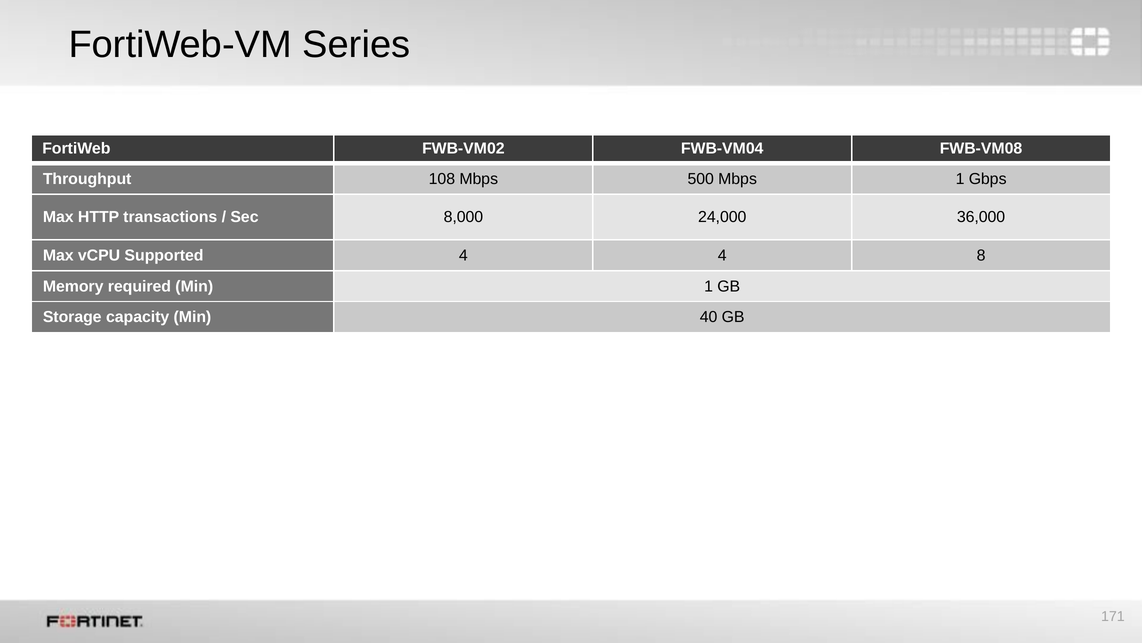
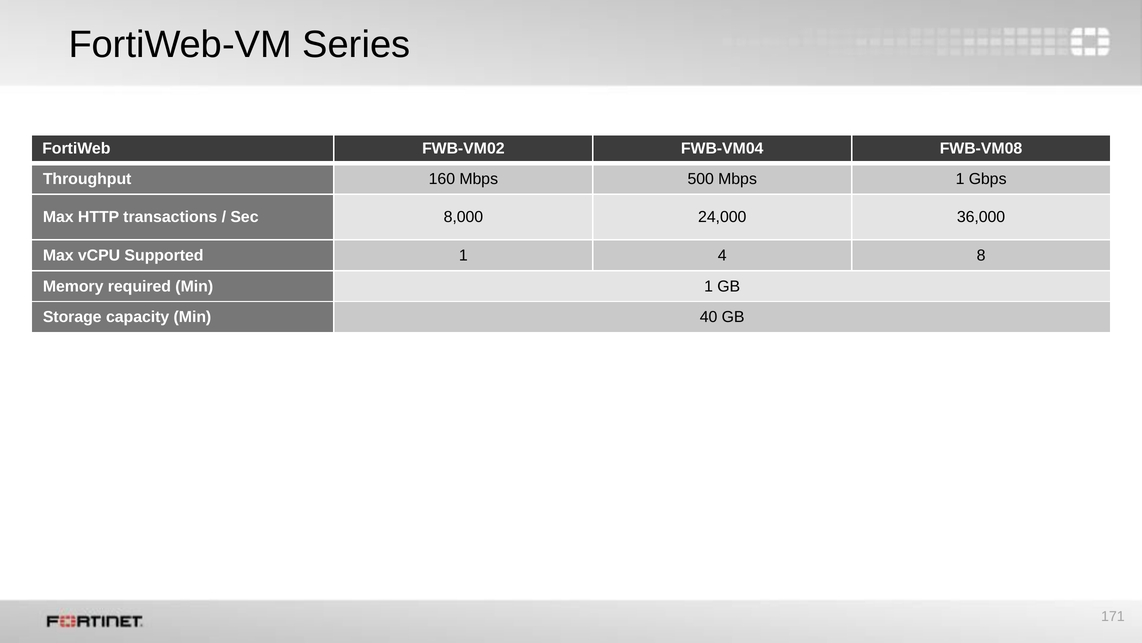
108: 108 -> 160
Supported 4: 4 -> 1
